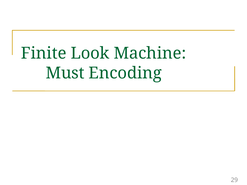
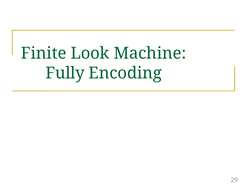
Must: Must -> Fully
